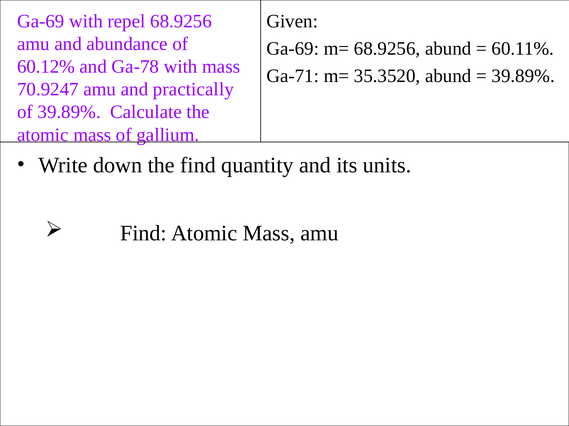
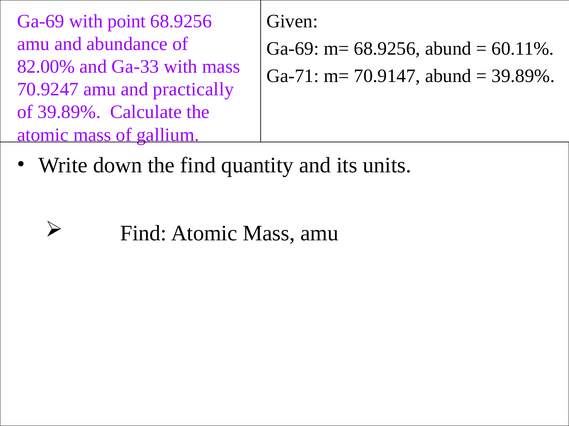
repel: repel -> point
60.12%: 60.12% -> 82.00%
Ga-78: Ga-78 -> Ga-33
35.3520: 35.3520 -> 70.9147
